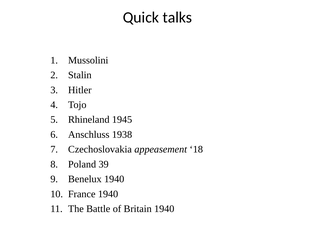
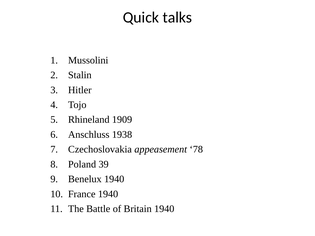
1945: 1945 -> 1909
18: 18 -> 78
